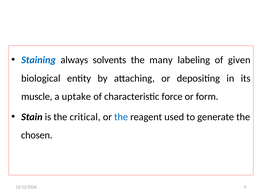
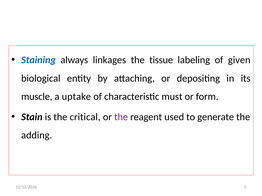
solvents: solvents -> linkages
many: many -> tissue
force: force -> must
the at (121, 117) colour: blue -> purple
chosen: chosen -> adding
